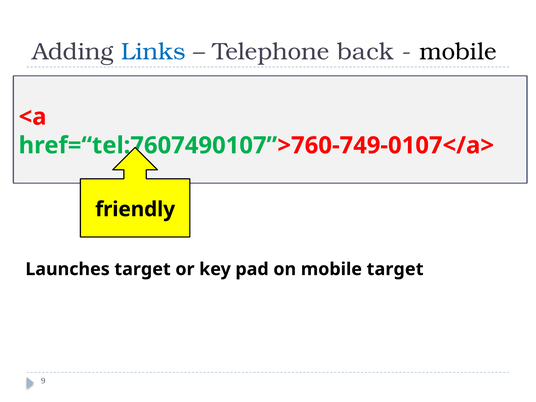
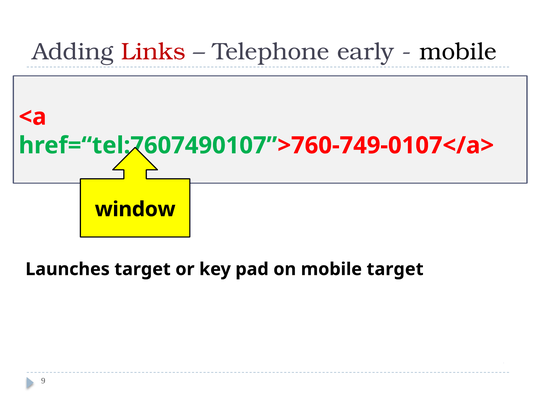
Links colour: blue -> red
back: back -> early
friendly: friendly -> window
